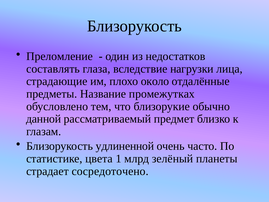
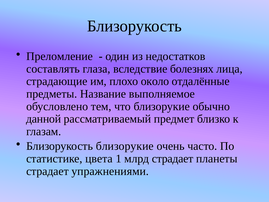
нагрузки: нагрузки -> болезнях
промежутках: промежутках -> выполняемое
Близорукость удлиненной: удлиненной -> близорукие
млрд зелёный: зелёный -> страдает
сосредоточено: сосредоточено -> упражнениями
